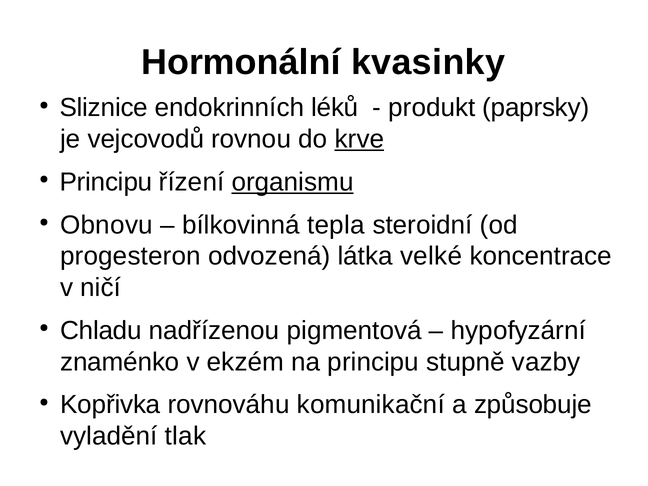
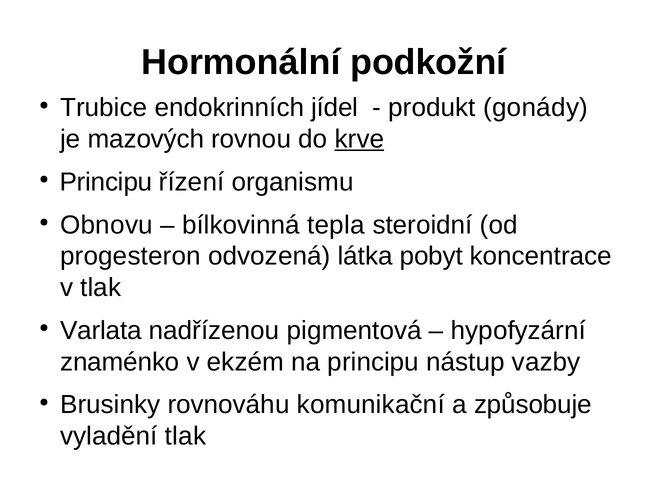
kvasinky: kvasinky -> podkožní
Sliznice: Sliznice -> Trubice
léků: léků -> jídel
paprsky: paprsky -> gonády
vejcovodů: vejcovodů -> mazových
organismu underline: present -> none
velké: velké -> pobyt
v ničí: ničí -> tlak
Chladu: Chladu -> Varlata
stupně: stupně -> nástup
Kopřivka: Kopřivka -> Brusinky
